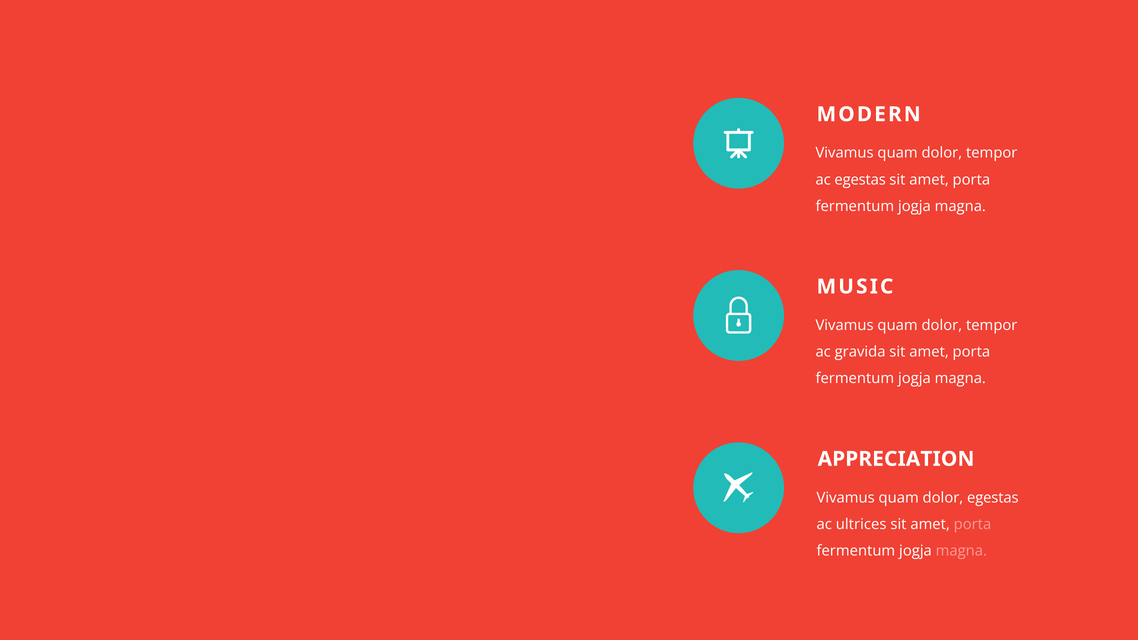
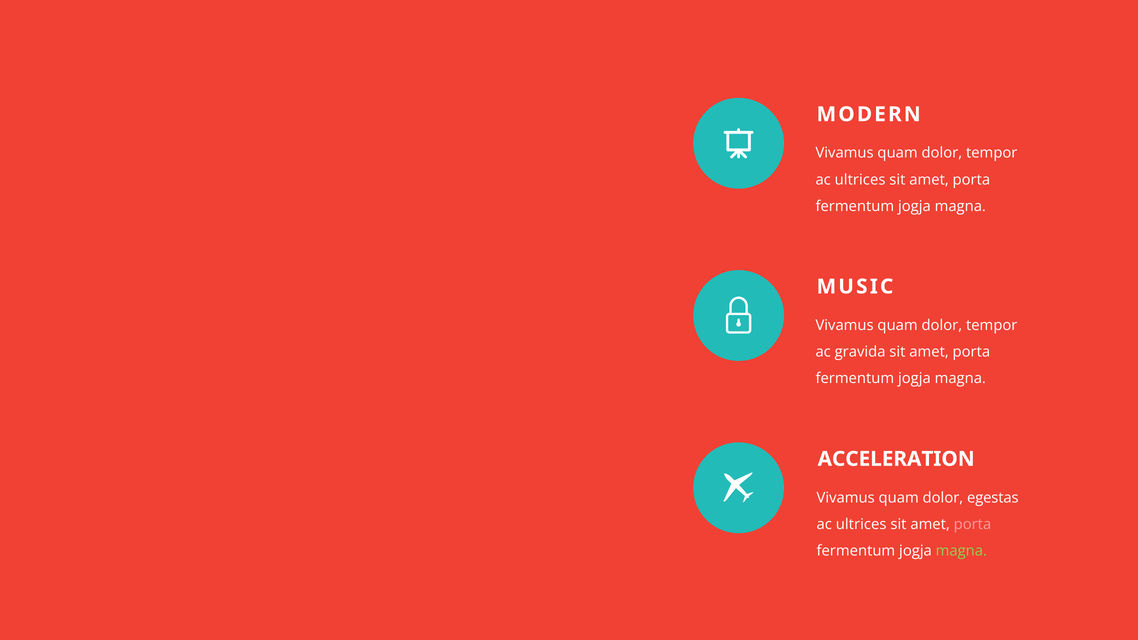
egestas at (860, 180): egestas -> ultrices
APPRECIATION: APPRECIATION -> ACCELERATION
magna at (961, 551) colour: pink -> light green
